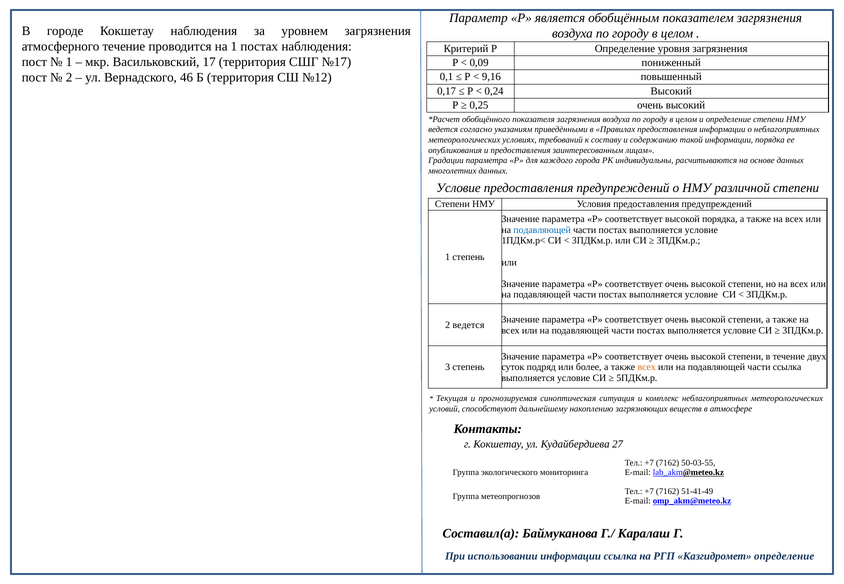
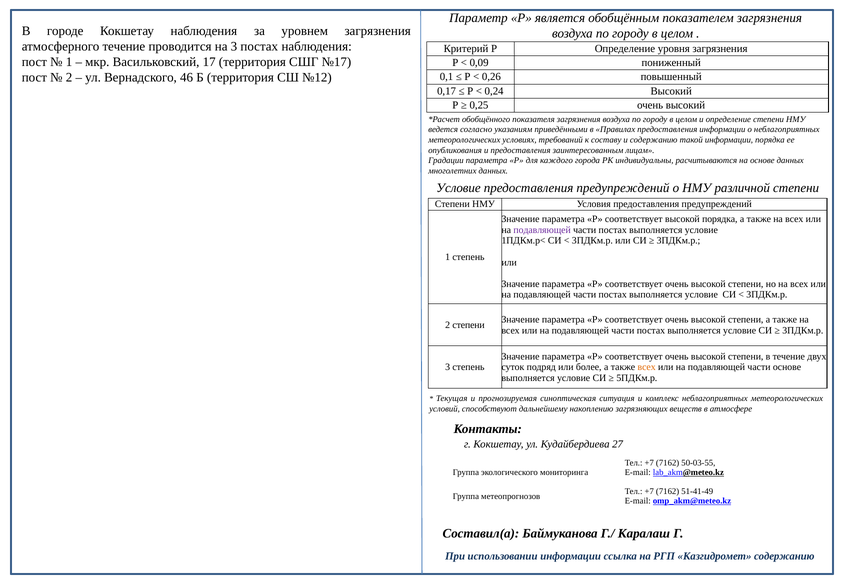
на 1: 1 -> 3
9,16: 9,16 -> 0,26
подавляющей at (542, 230) colour: blue -> purple
2 ведется: ведется -> степени
части ссылка: ссылка -> основе
Казгидромет определение: определение -> содержанию
